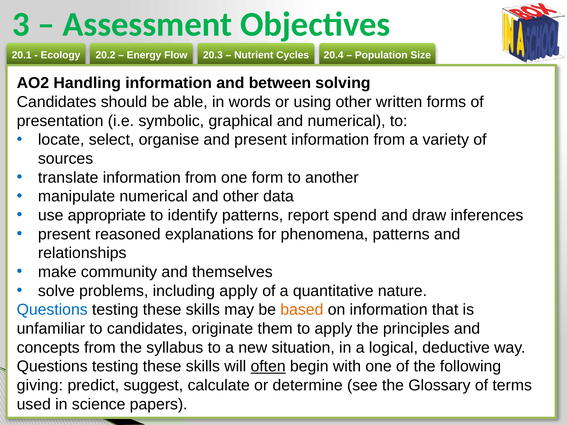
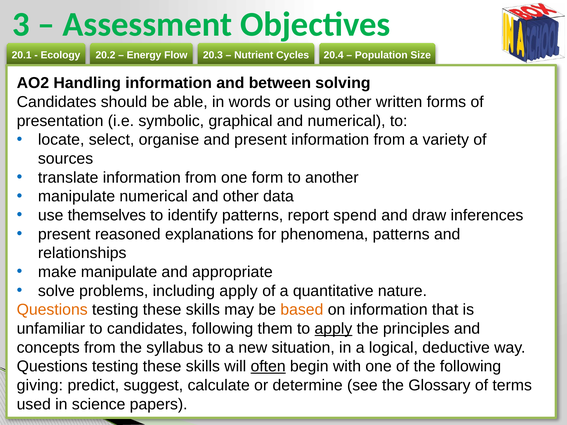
appropriate: appropriate -> themselves
make community: community -> manipulate
themselves: themselves -> appropriate
Questions at (52, 310) colour: blue -> orange
candidates originate: originate -> following
apply at (333, 329) underline: none -> present
